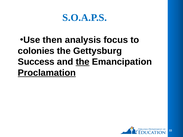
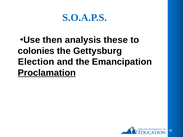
focus: focus -> these
Success: Success -> Election
the at (83, 62) underline: present -> none
